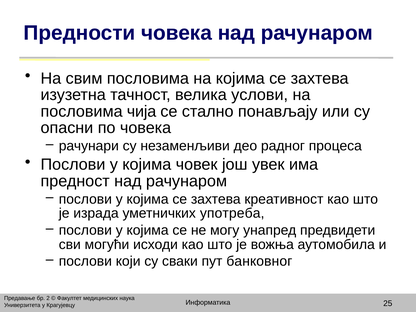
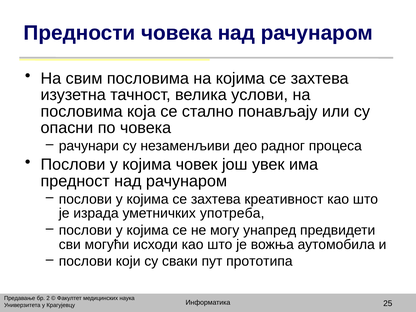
чија: чија -> која
банковног: банковног -> прототипа
